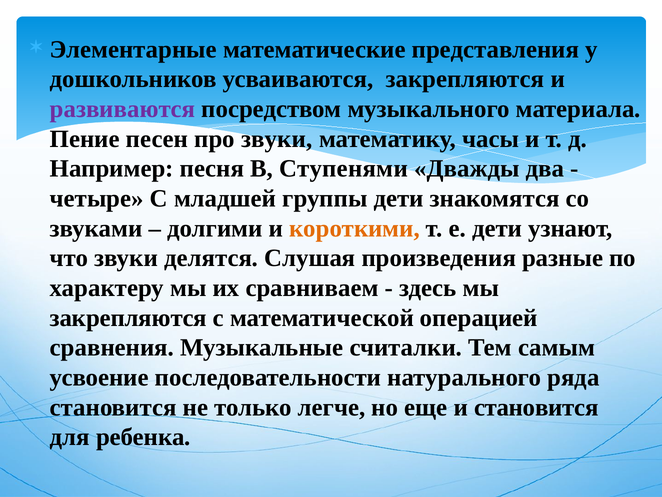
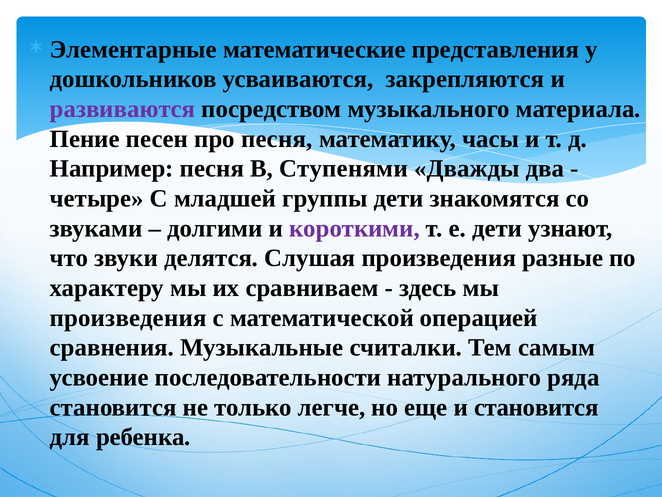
про звуки: звуки -> песня
короткими colour: orange -> purple
закрепляются at (128, 318): закрепляются -> произведения
